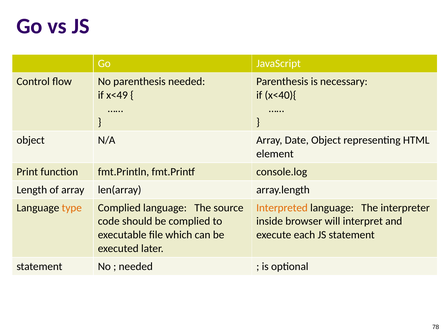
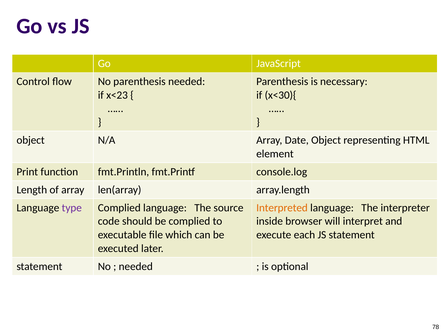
x<49: x<49 -> x<23
x<40){: x<40){ -> x<30){
type colour: orange -> purple
